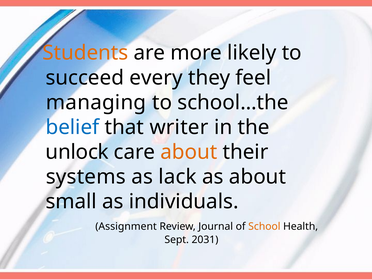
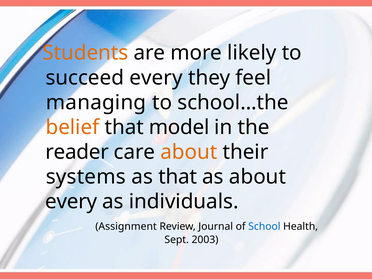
belief colour: blue -> orange
writer: writer -> model
unlock: unlock -> reader
as lack: lack -> that
small at (71, 202): small -> every
School colour: orange -> blue
2031: 2031 -> 2003
